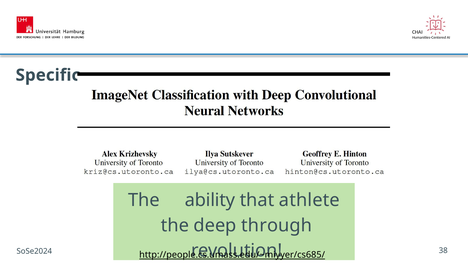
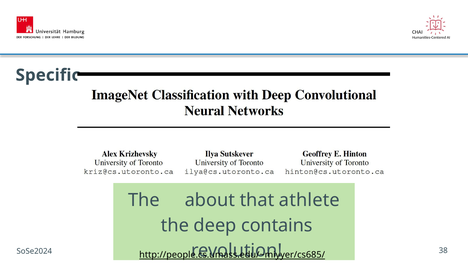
ability: ability -> about
through: through -> contains
